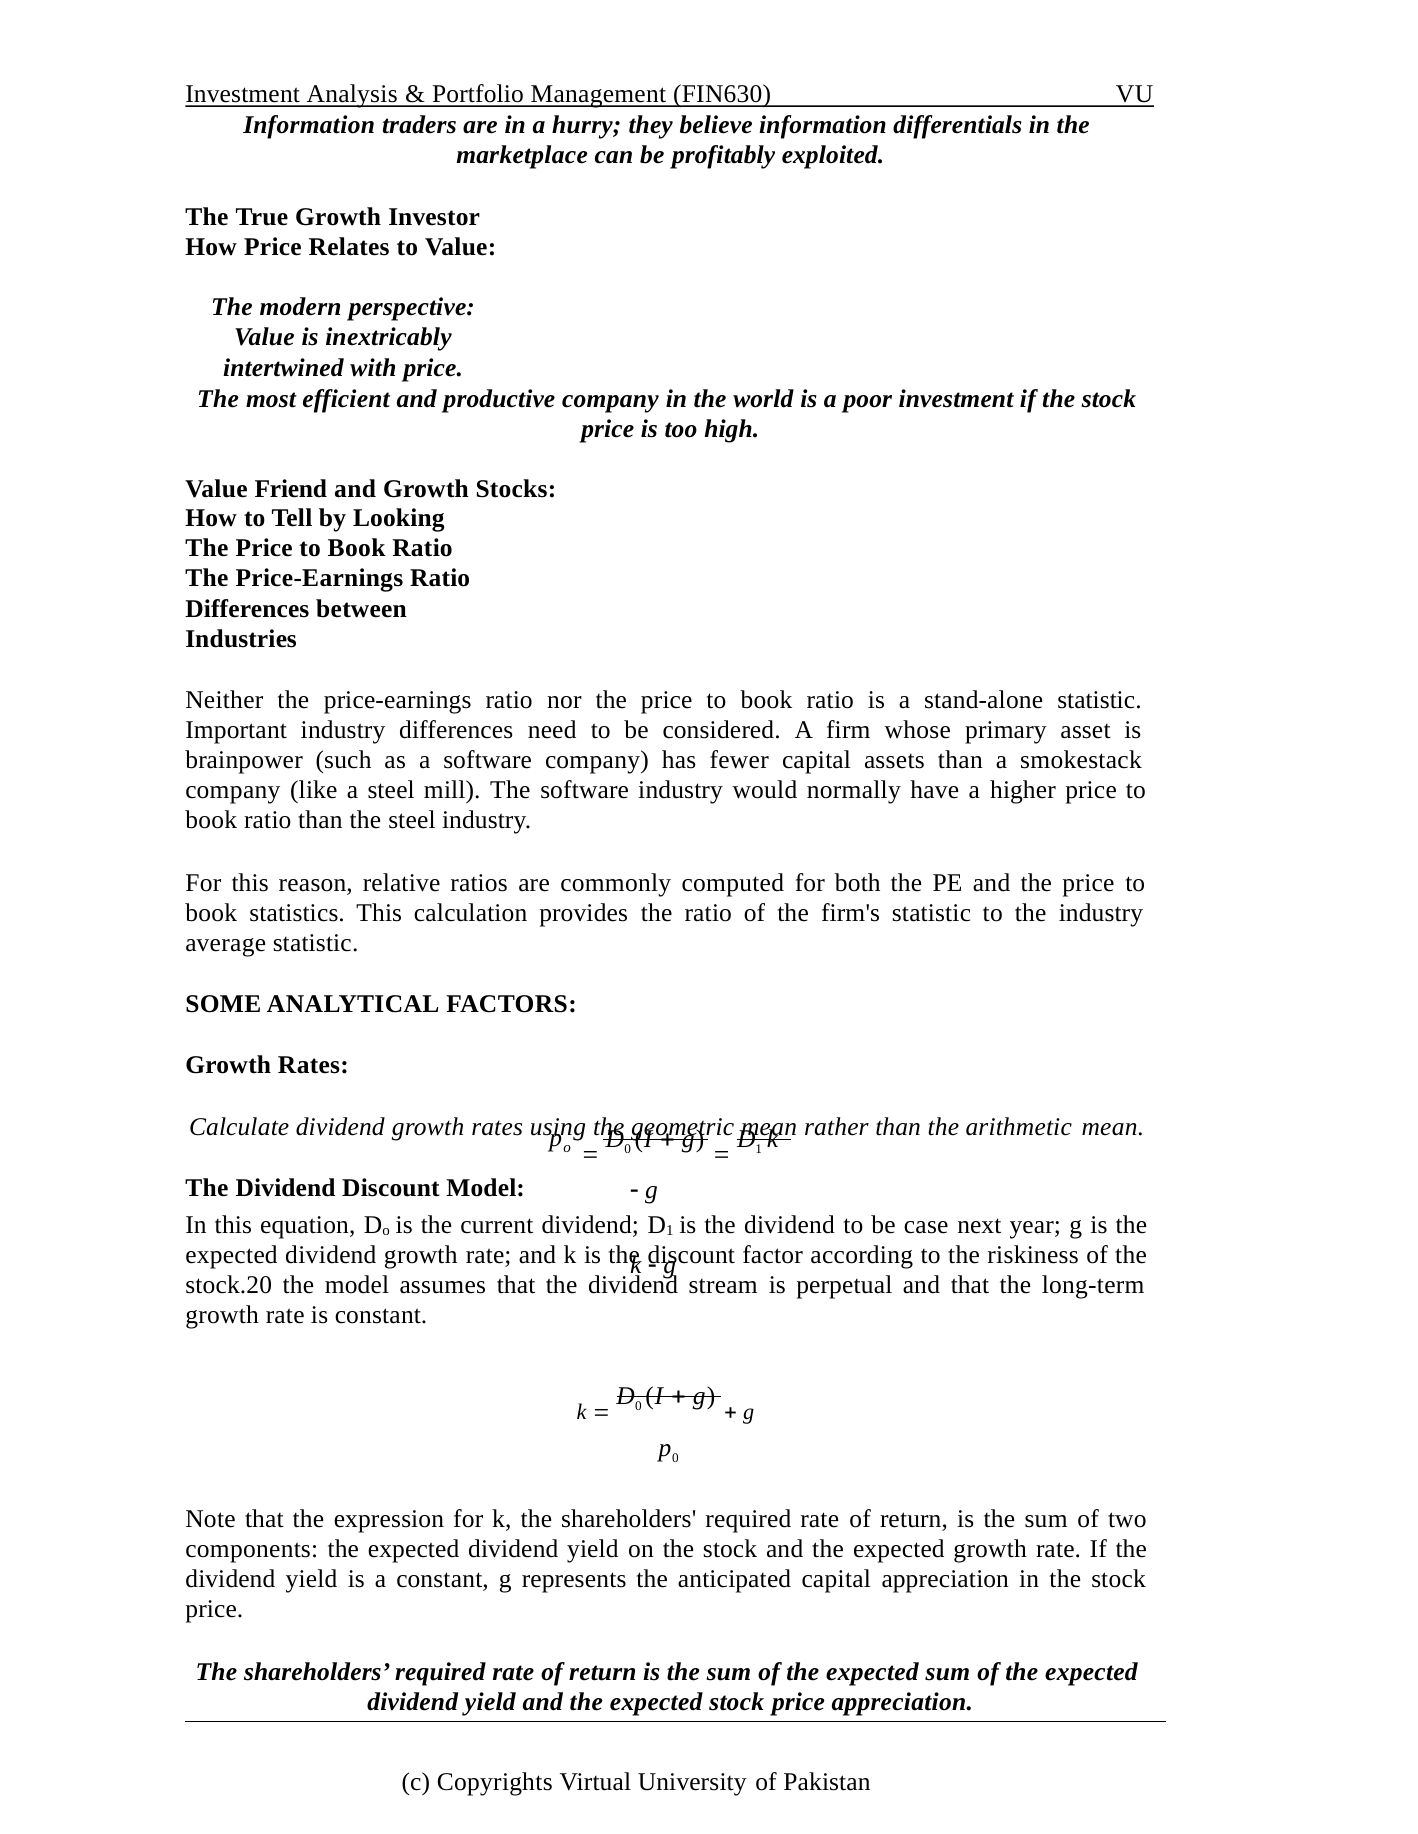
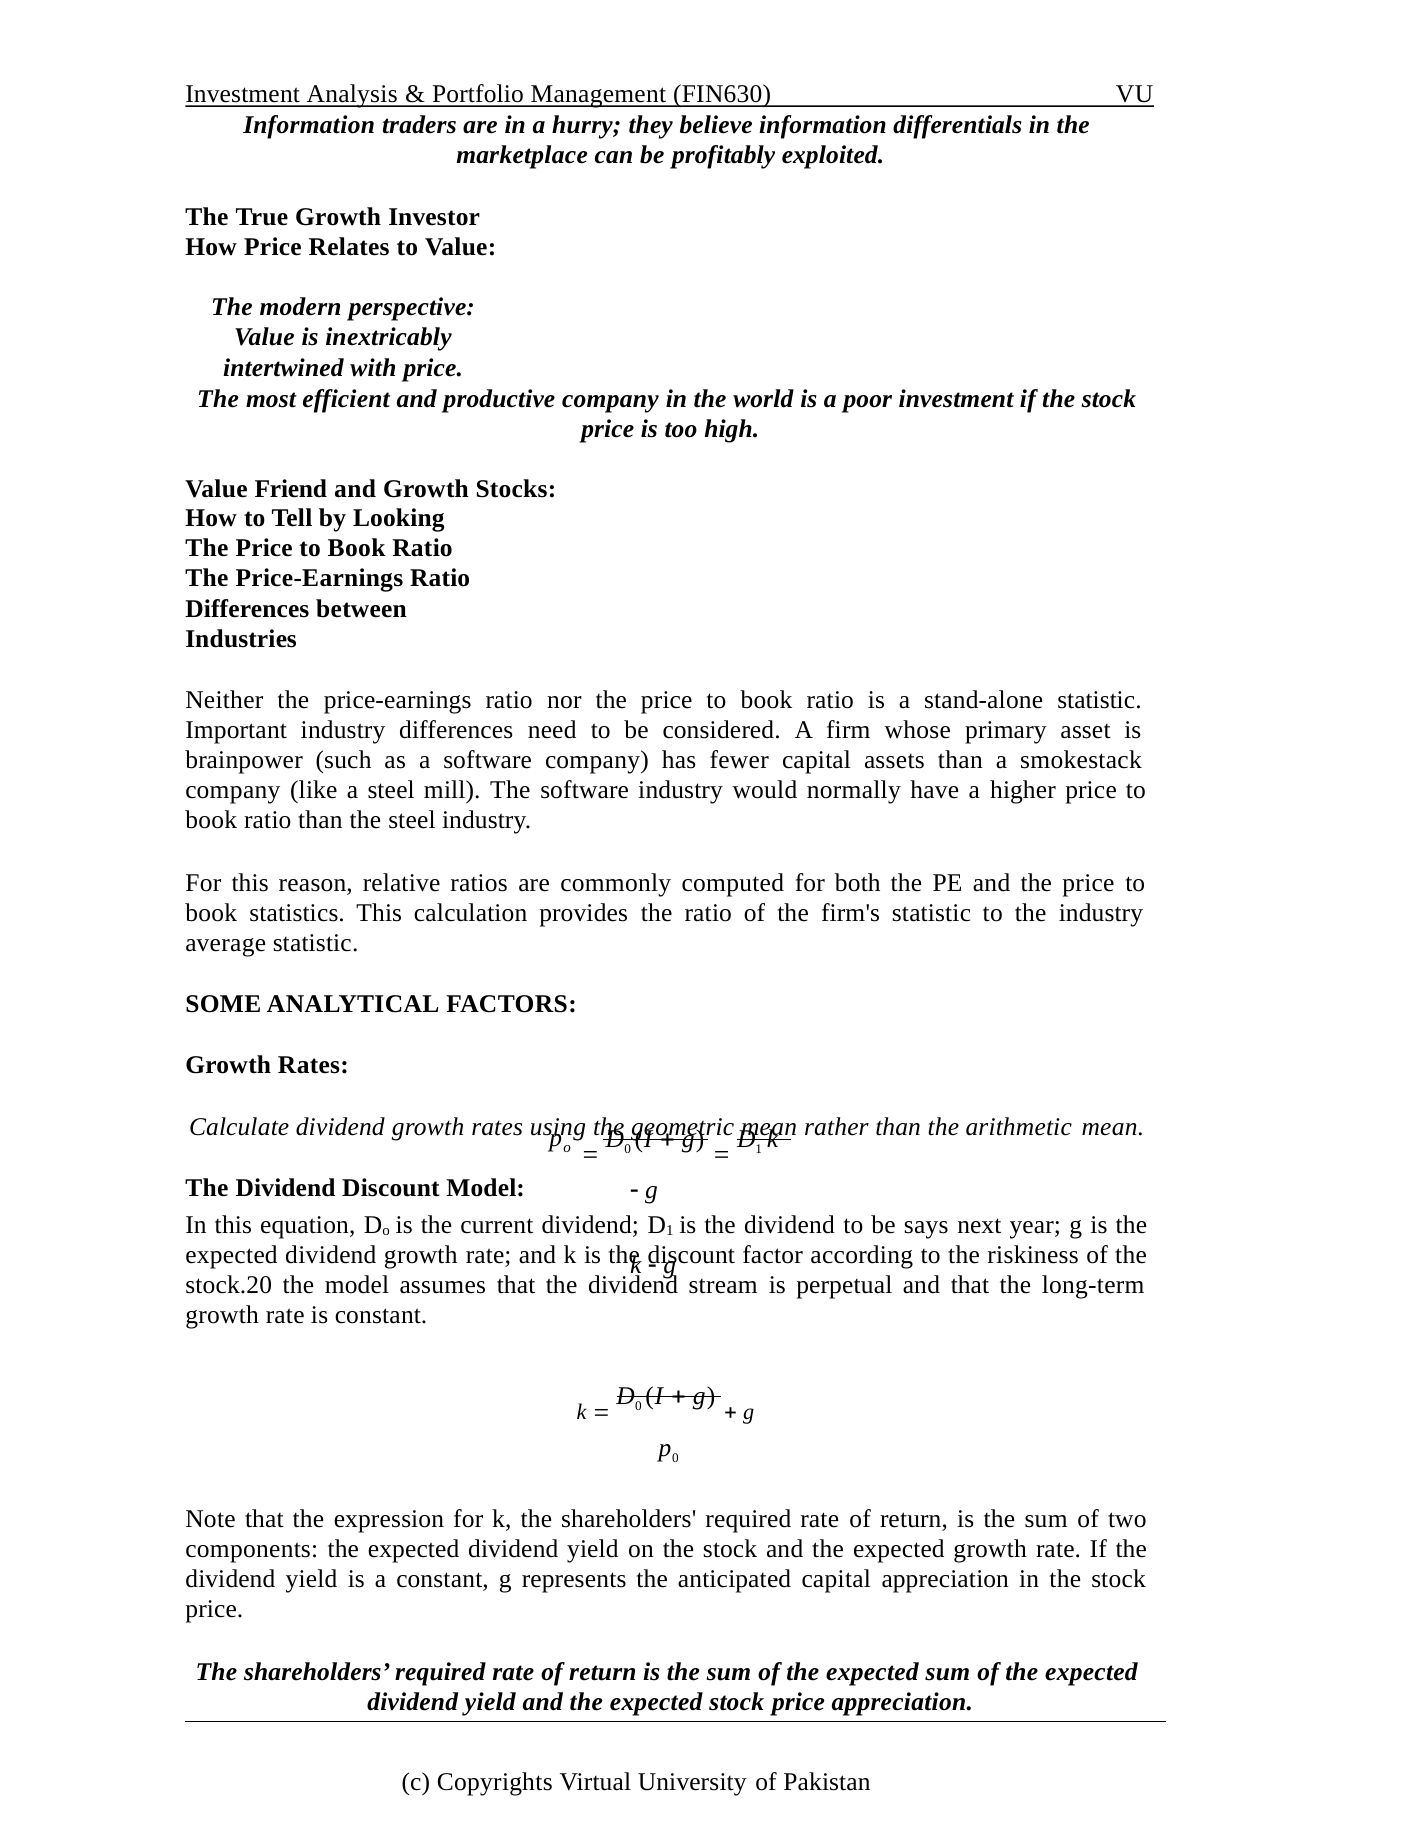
case: case -> says
